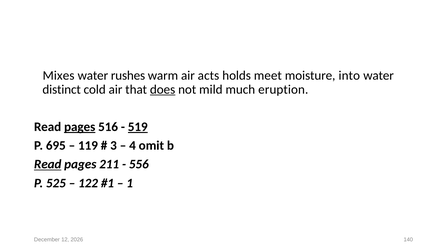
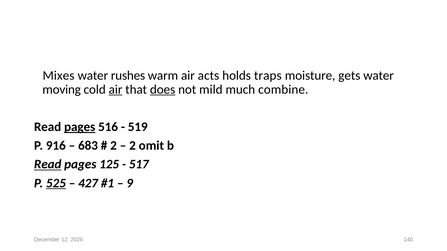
meet: meet -> traps
into: into -> gets
distinct: distinct -> moving
air at (116, 90) underline: none -> present
eruption: eruption -> combine
519 underline: present -> none
695: 695 -> 916
119: 119 -> 683
3 at (114, 146): 3 -> 2
4 at (133, 146): 4 -> 2
211: 211 -> 125
556: 556 -> 517
525 underline: none -> present
122: 122 -> 427
1: 1 -> 9
